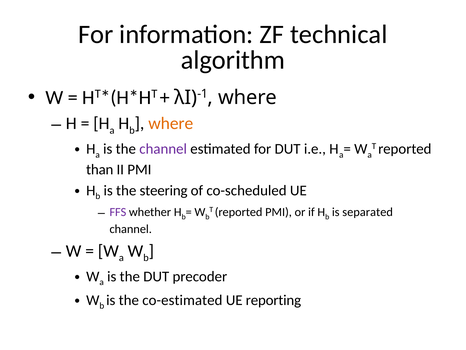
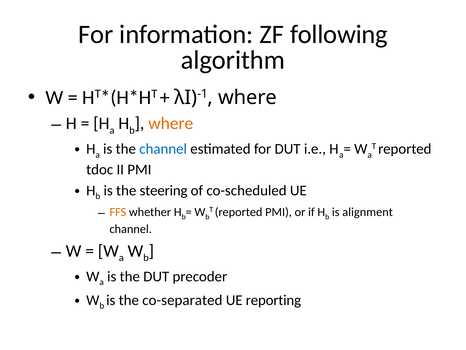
technical: technical -> following
channel at (163, 149) colour: purple -> blue
than: than -> tdoc
separated: separated -> alignment
FFS colour: purple -> orange
co-estimated: co-estimated -> co-separated
